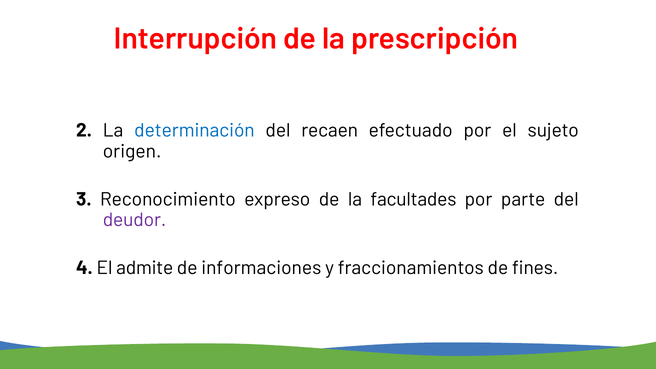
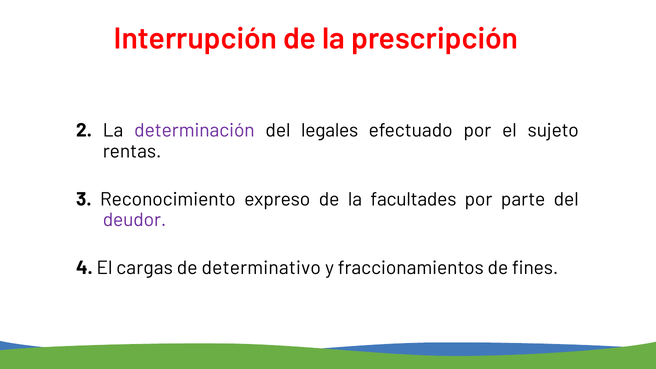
determinación colour: blue -> purple
recaen: recaen -> legales
origen: origen -> rentas
admite: admite -> cargas
informaciones: informaciones -> determinativo
